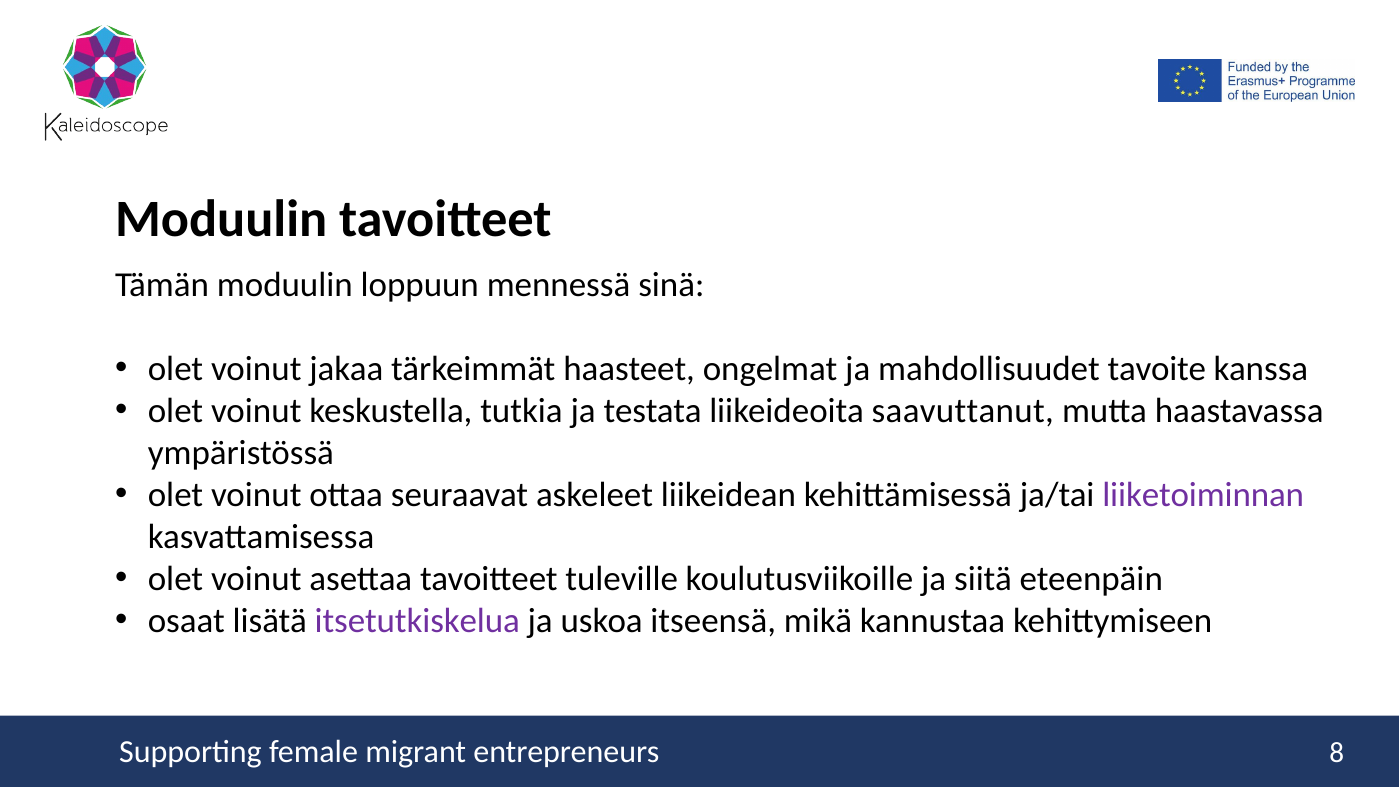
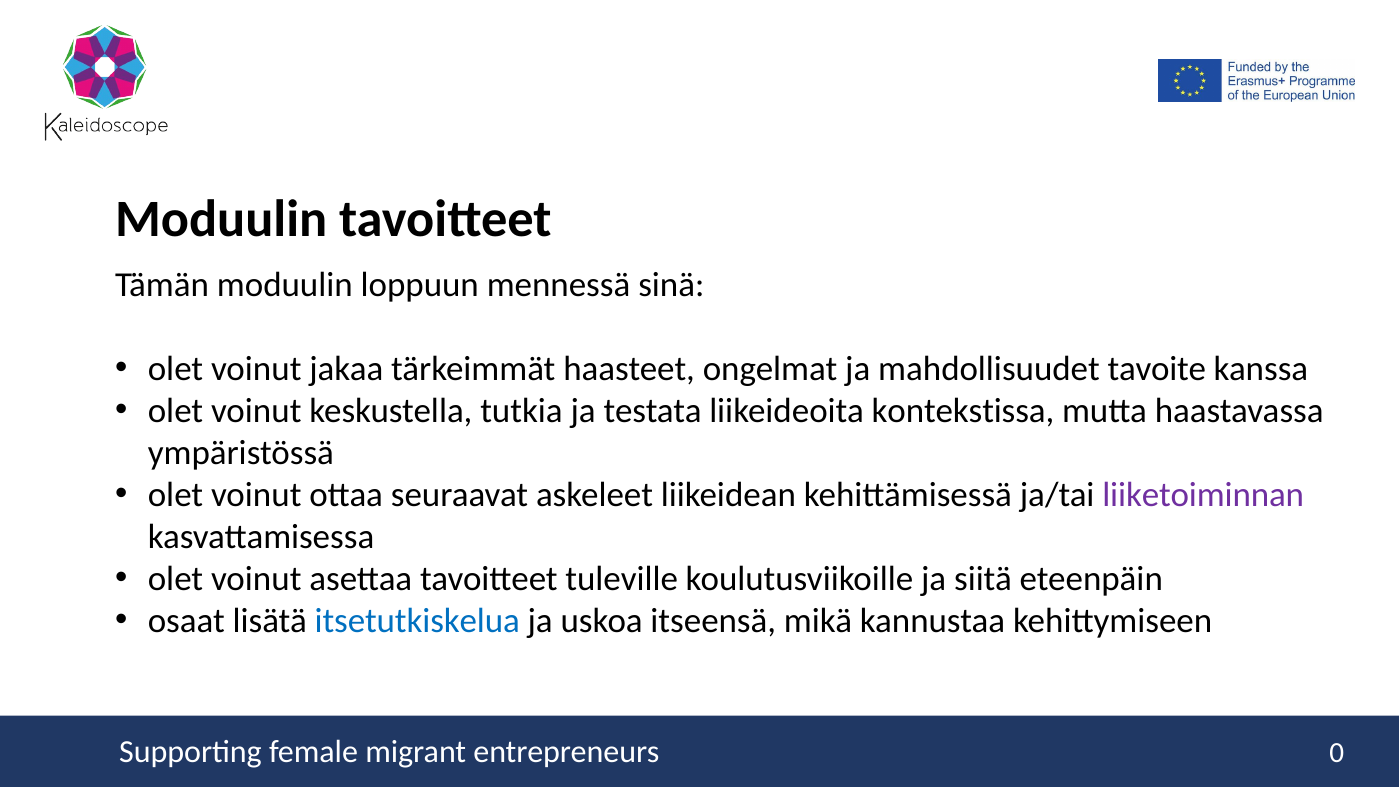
saavuttanut: saavuttanut -> kontekstissa
itsetutkiskelua colour: purple -> blue
8: 8 -> 0
